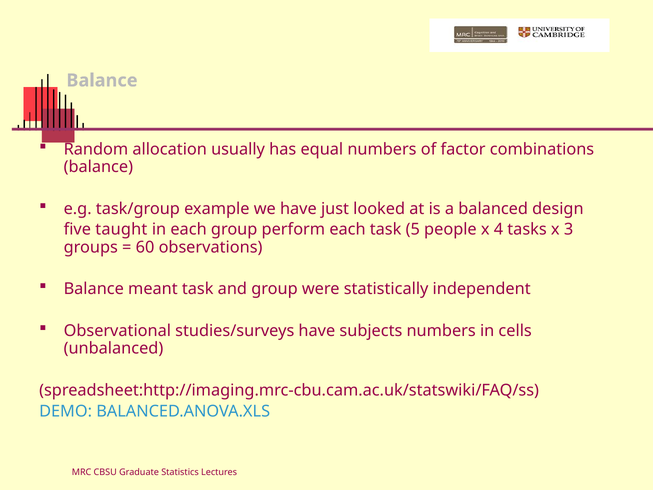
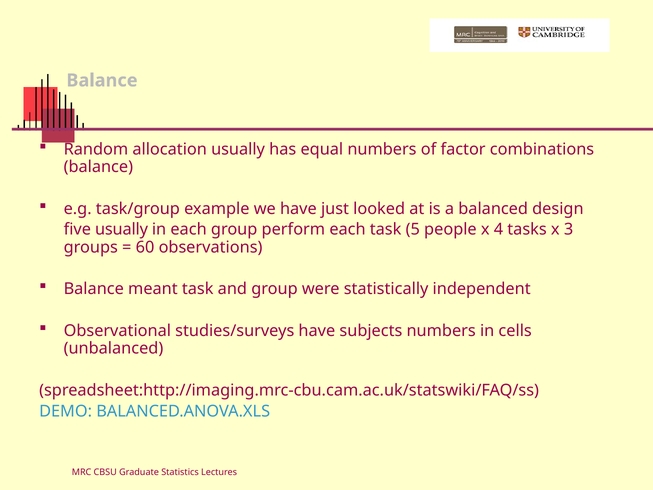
five taught: taught -> usually
